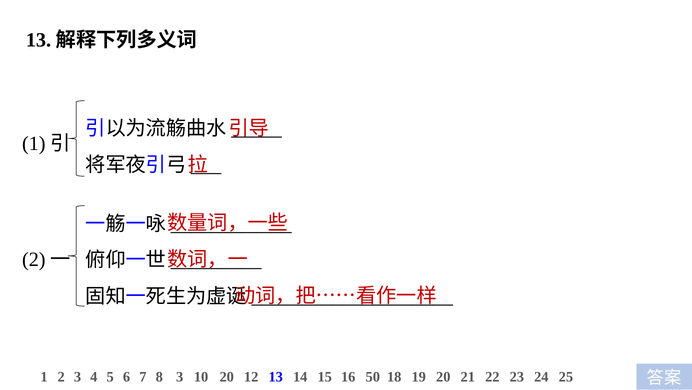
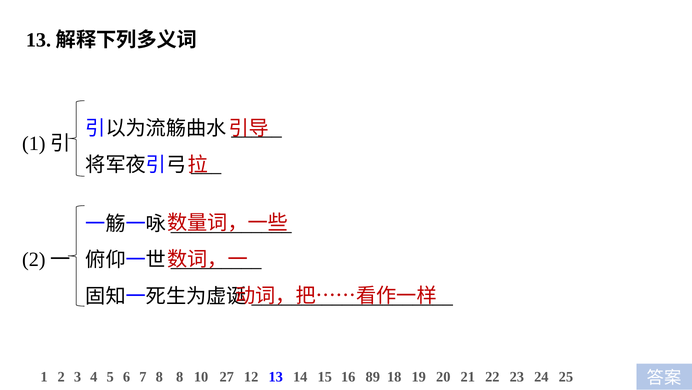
8 3: 3 -> 8
10 20: 20 -> 27
50: 50 -> 89
